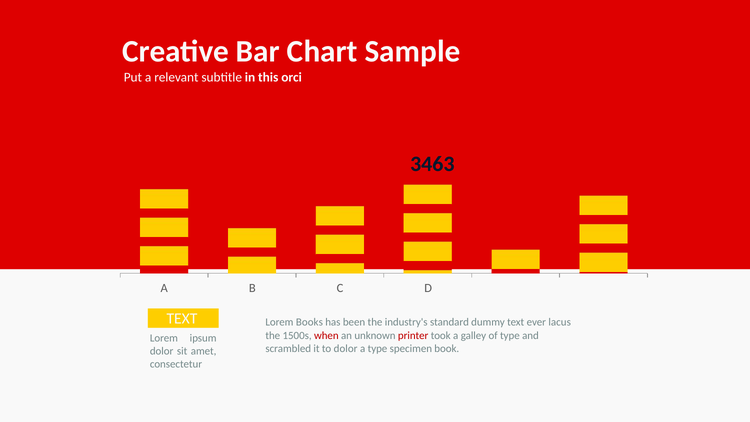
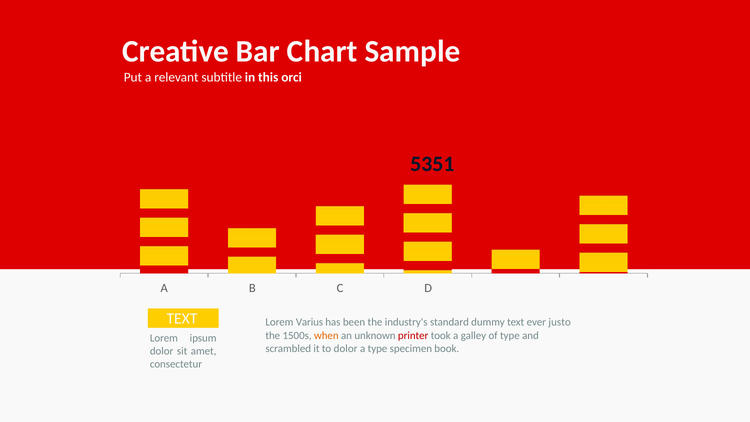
3463: 3463 -> 5351
Books: Books -> Varius
lacus: lacus -> justo
when colour: red -> orange
